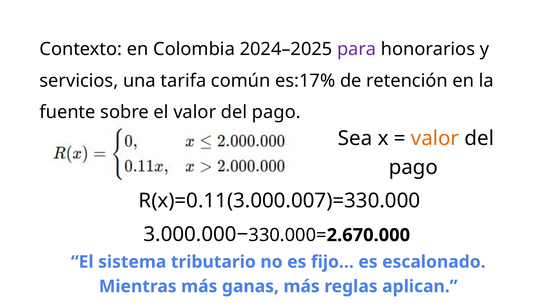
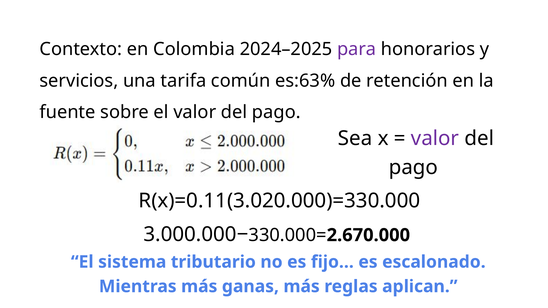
es:17%: es:17% -> es:63%
valor at (435, 139) colour: orange -> purple
R(x)=0.11(3.000.007)=330.000: R(x)=0.11(3.000.007)=330.000 -> R(x)=0.11(3.020.000)=330.000
